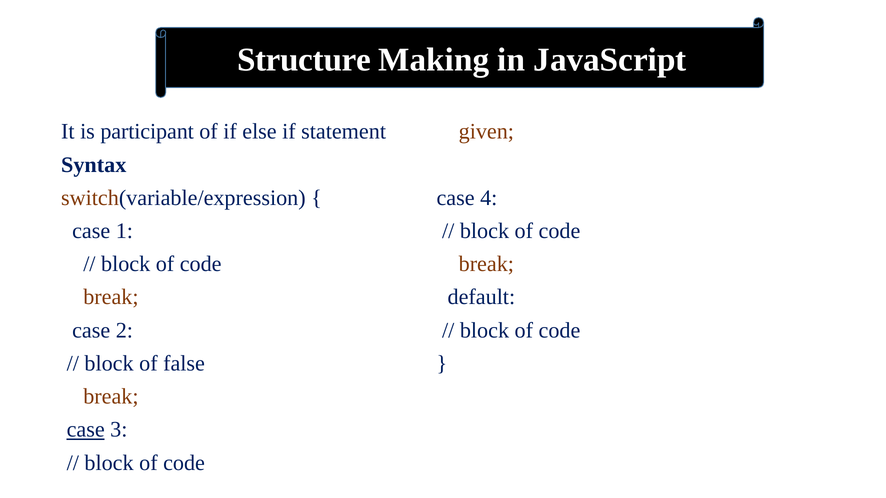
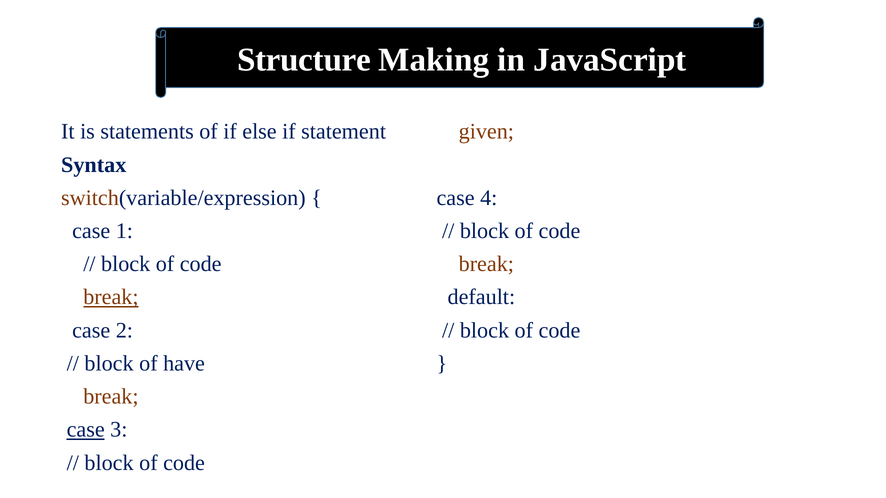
participant: participant -> statements
break at (111, 297) underline: none -> present
false: false -> have
